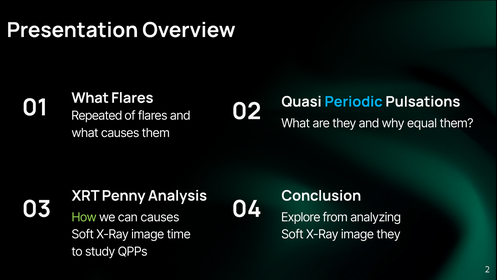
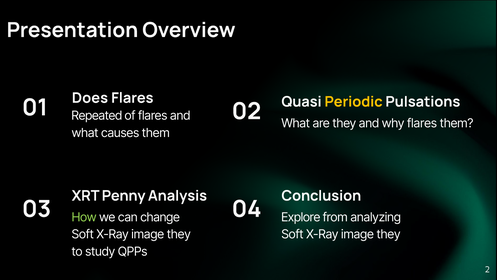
01 What: What -> Does
Periodic colour: light blue -> yellow
why equal: equal -> flares
can causes: causes -> change
time at (179, 234): time -> they
